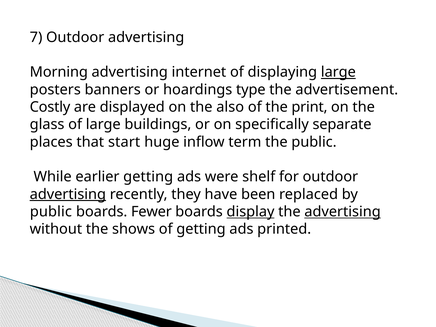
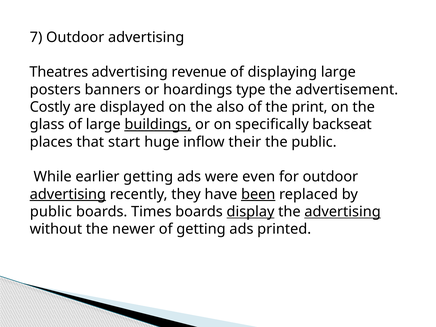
Morning: Morning -> Theatres
internet: internet -> revenue
large at (338, 72) underline: present -> none
buildings underline: none -> present
separate: separate -> backseat
term: term -> their
shelf: shelf -> even
been underline: none -> present
Fewer: Fewer -> Times
shows: shows -> newer
